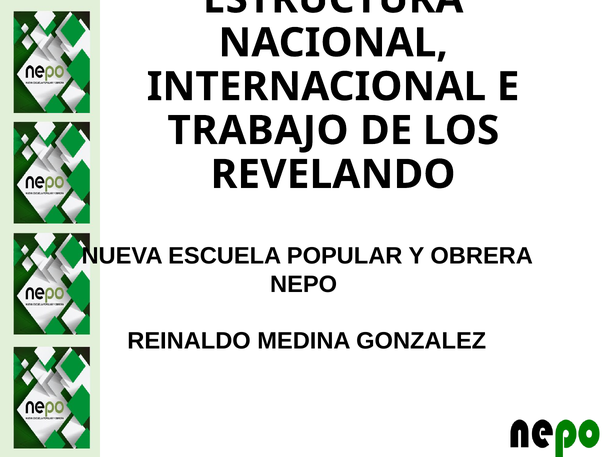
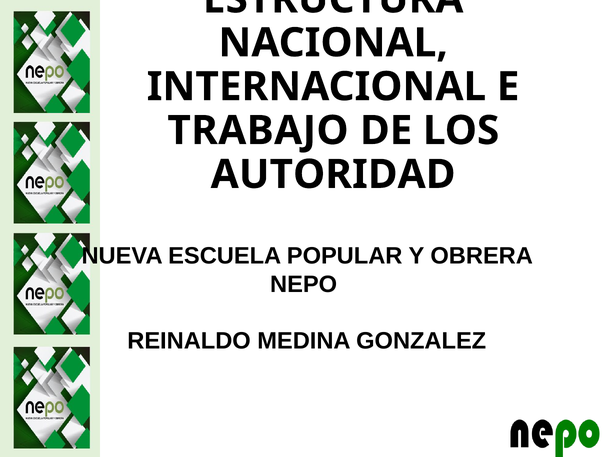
REVELANDO: REVELANDO -> AUTORIDAD
